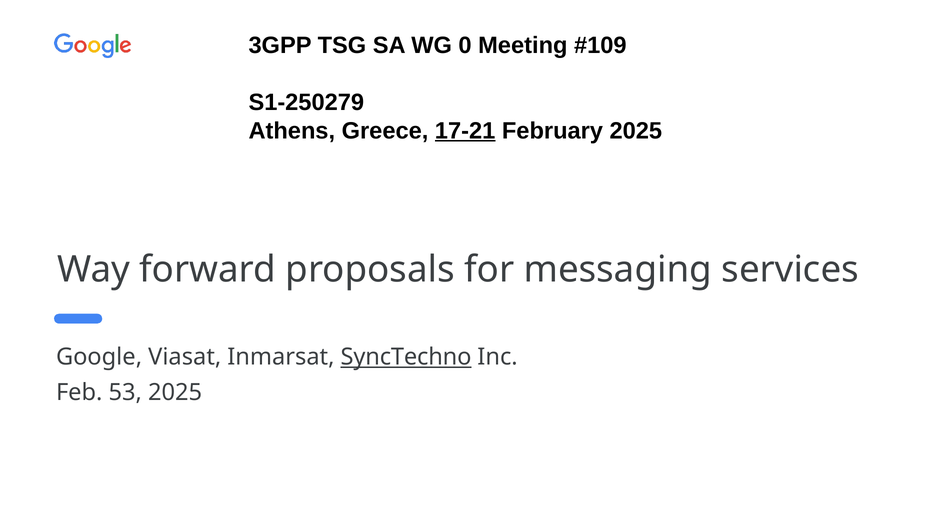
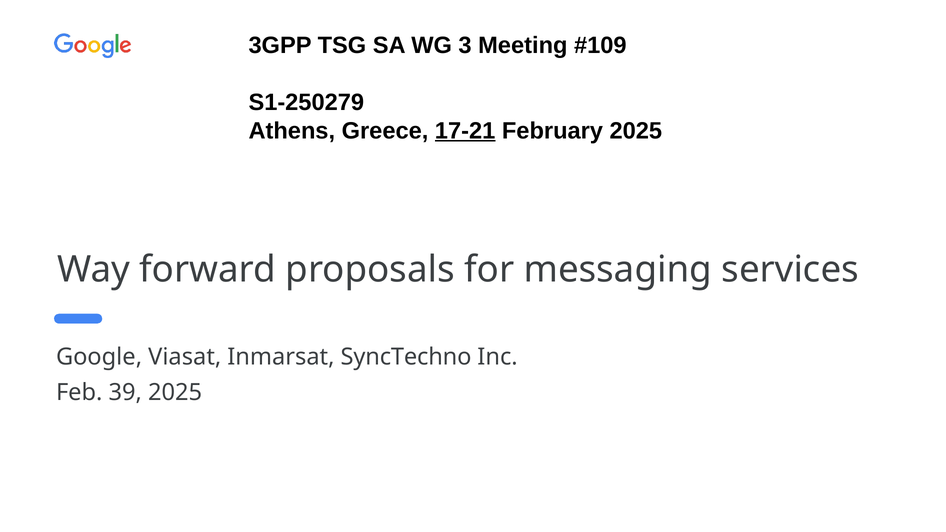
0: 0 -> 3
SyncTechno underline: present -> none
53: 53 -> 39
